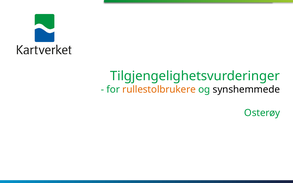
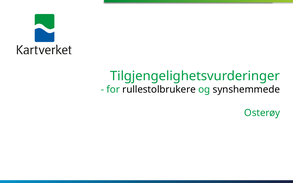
rullestolbrukere colour: orange -> black
